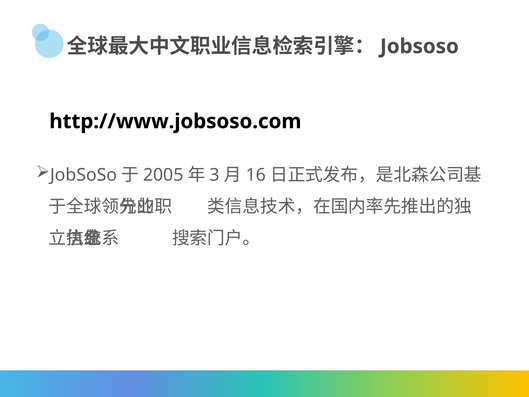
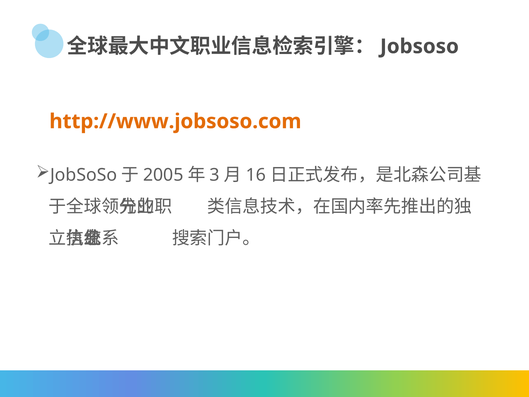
http://www.jobsoso.com colour: black -> orange
